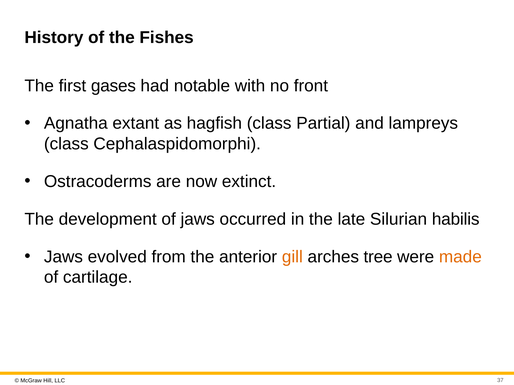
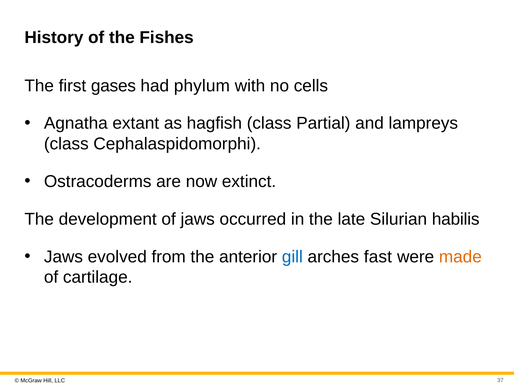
notable: notable -> phylum
front: front -> cells
gill colour: orange -> blue
tree: tree -> fast
